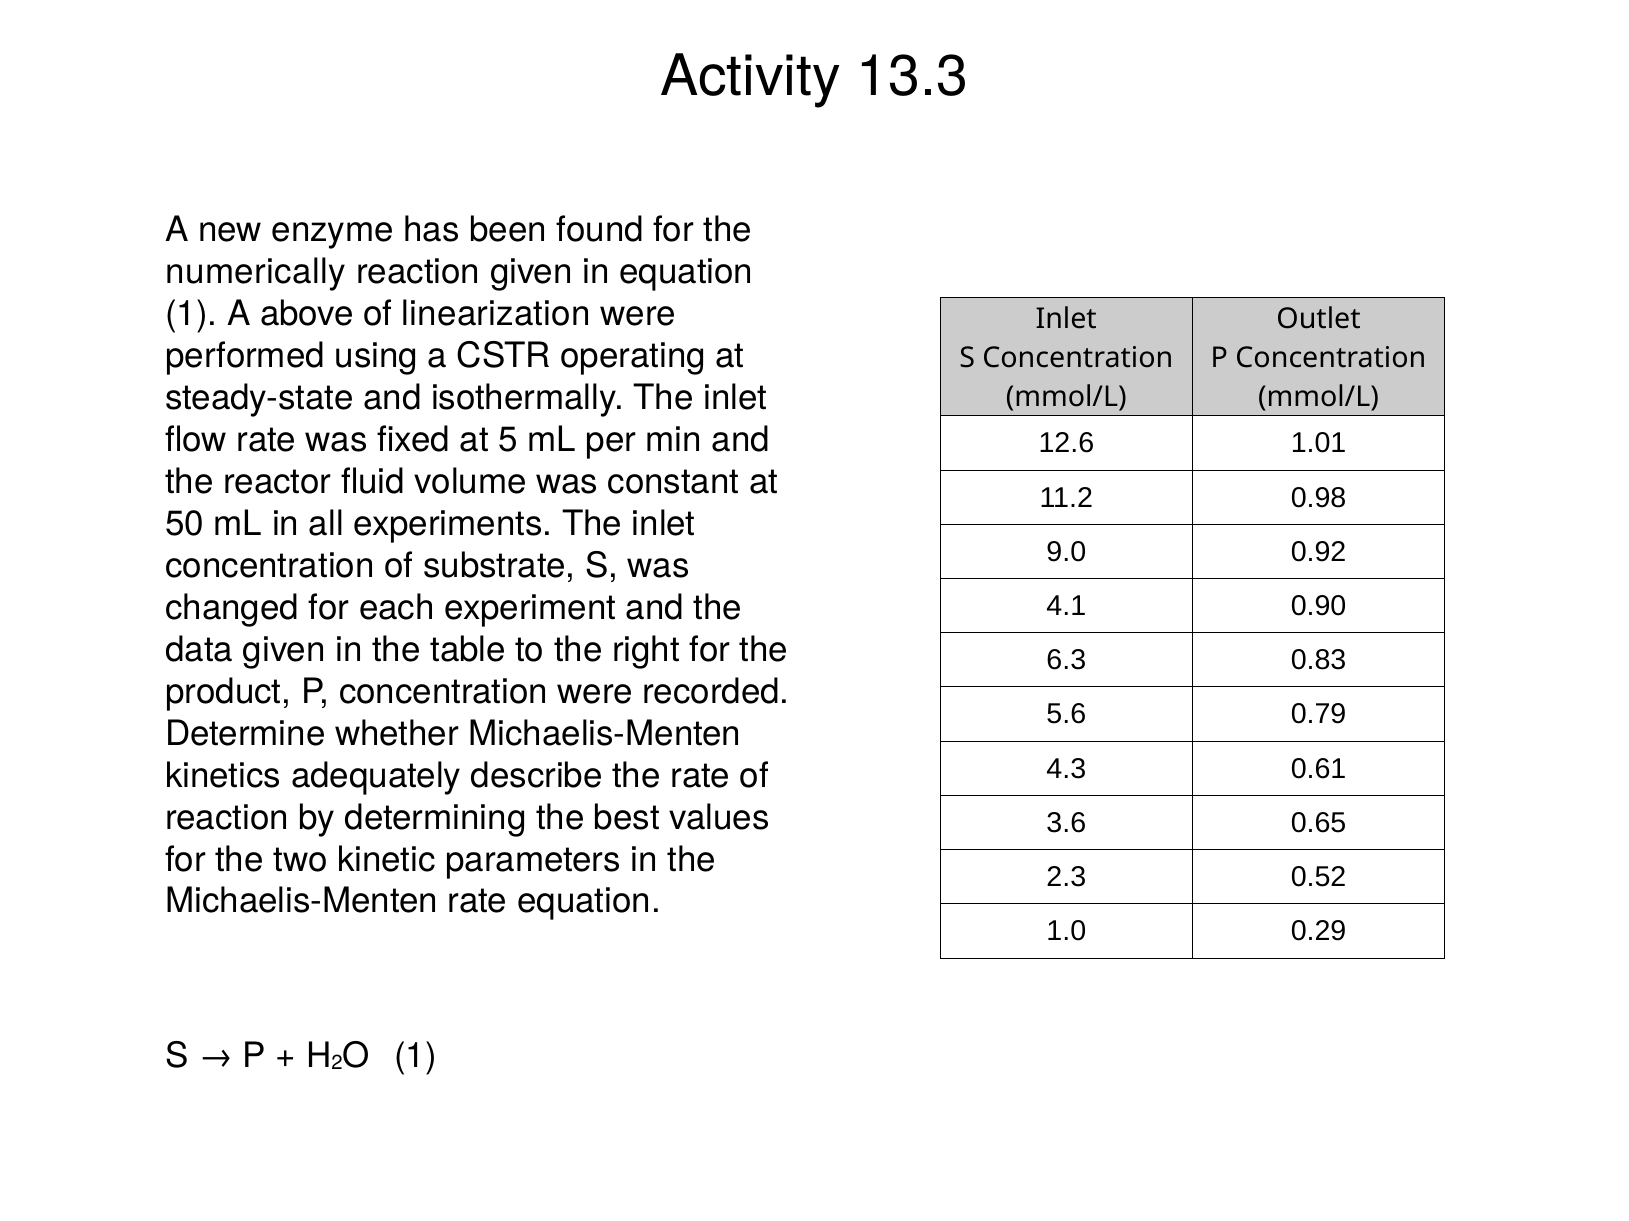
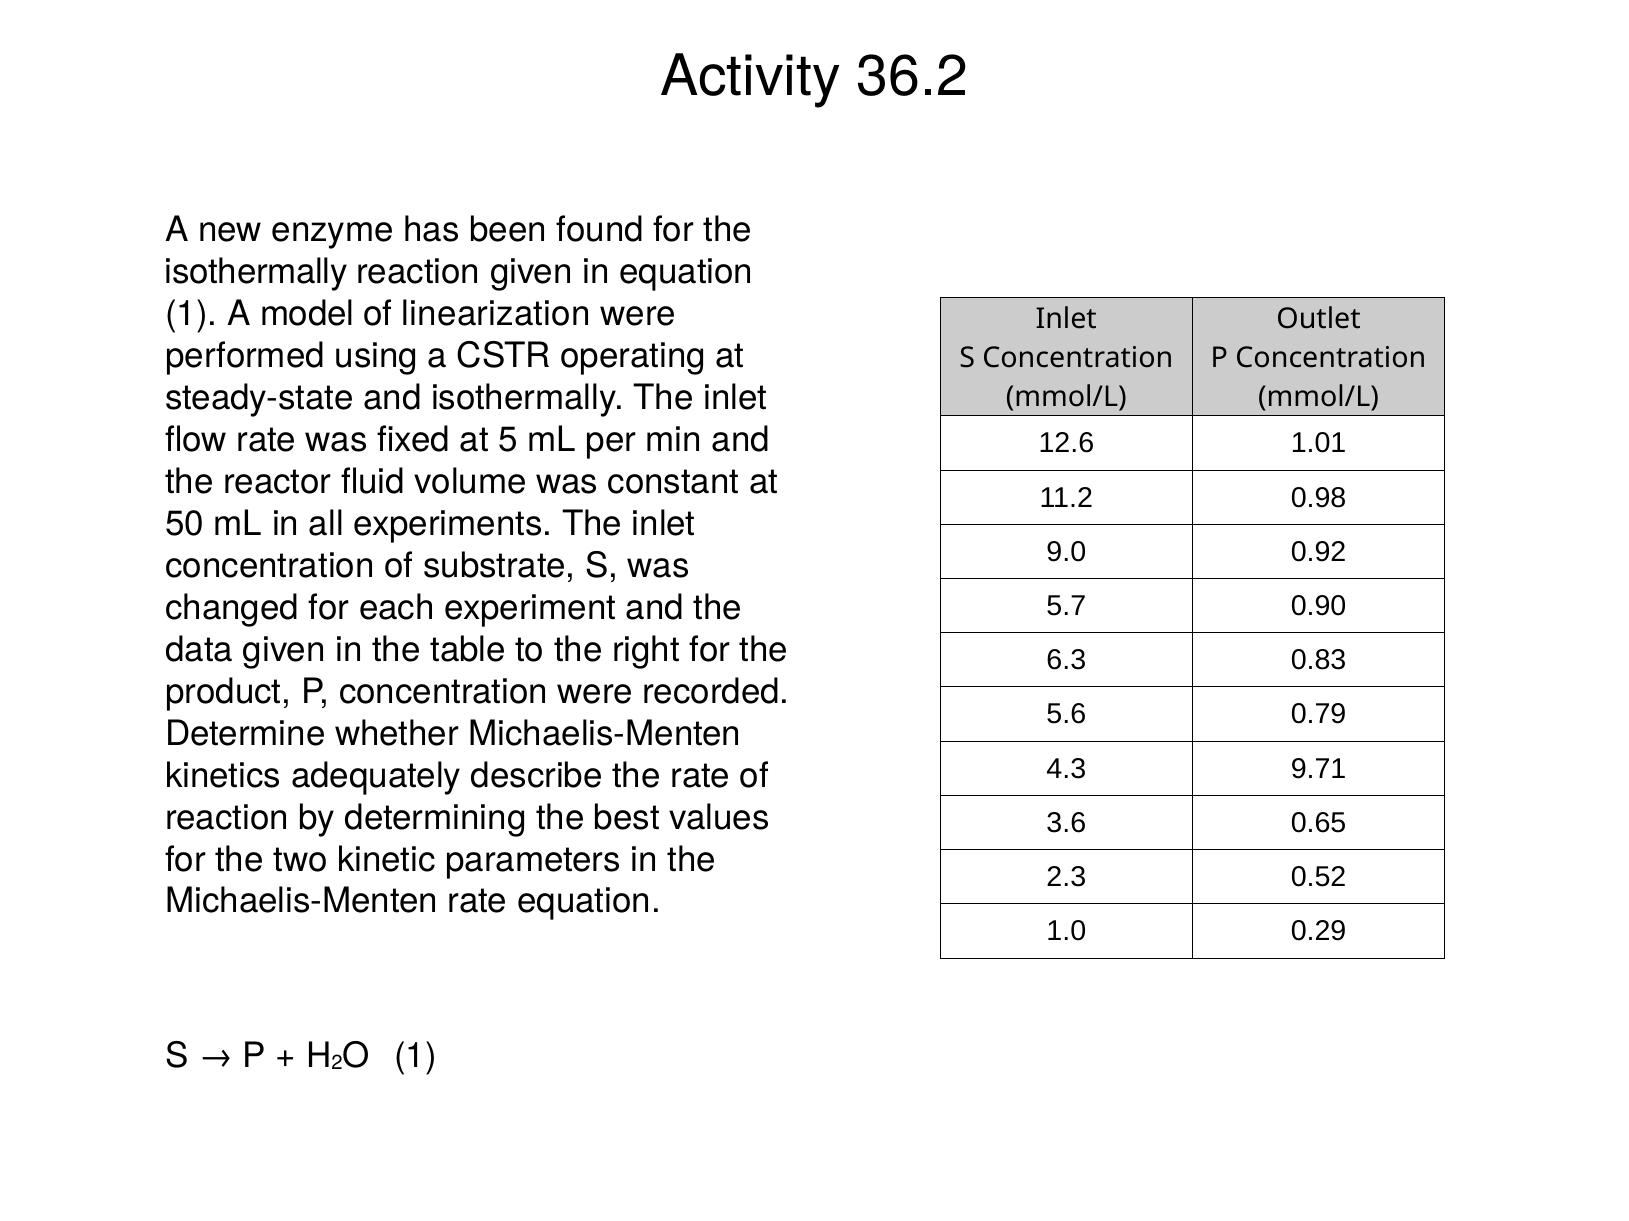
13.3: 13.3 -> 36.2
numerically at (256, 272): numerically -> isothermally
above: above -> model
4.1: 4.1 -> 5.7
0.61: 0.61 -> 9.71
